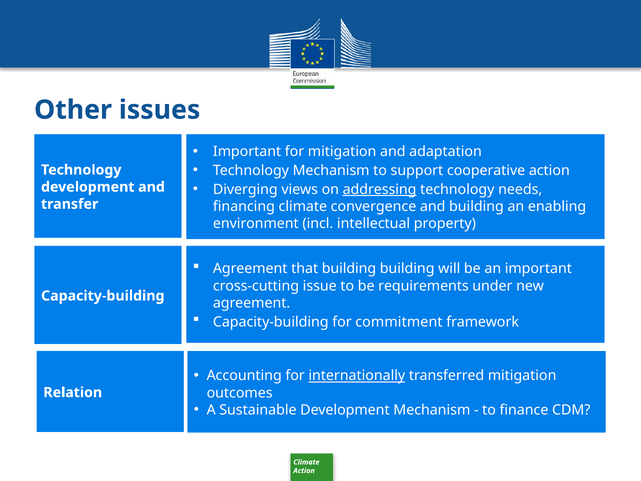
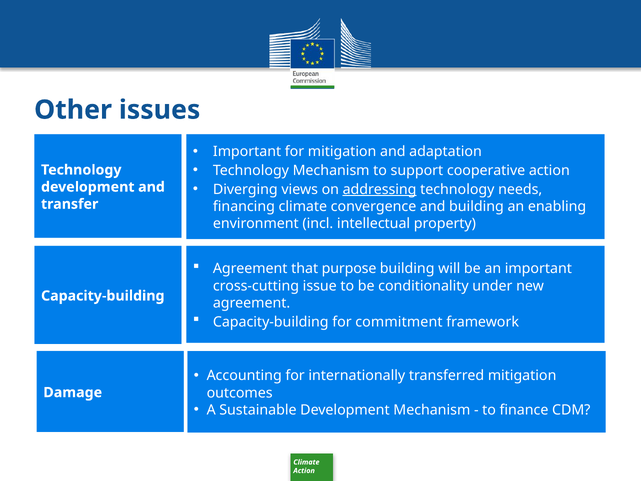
that building: building -> purpose
requirements: requirements -> conditionality
internationally underline: present -> none
Relation: Relation -> Damage
